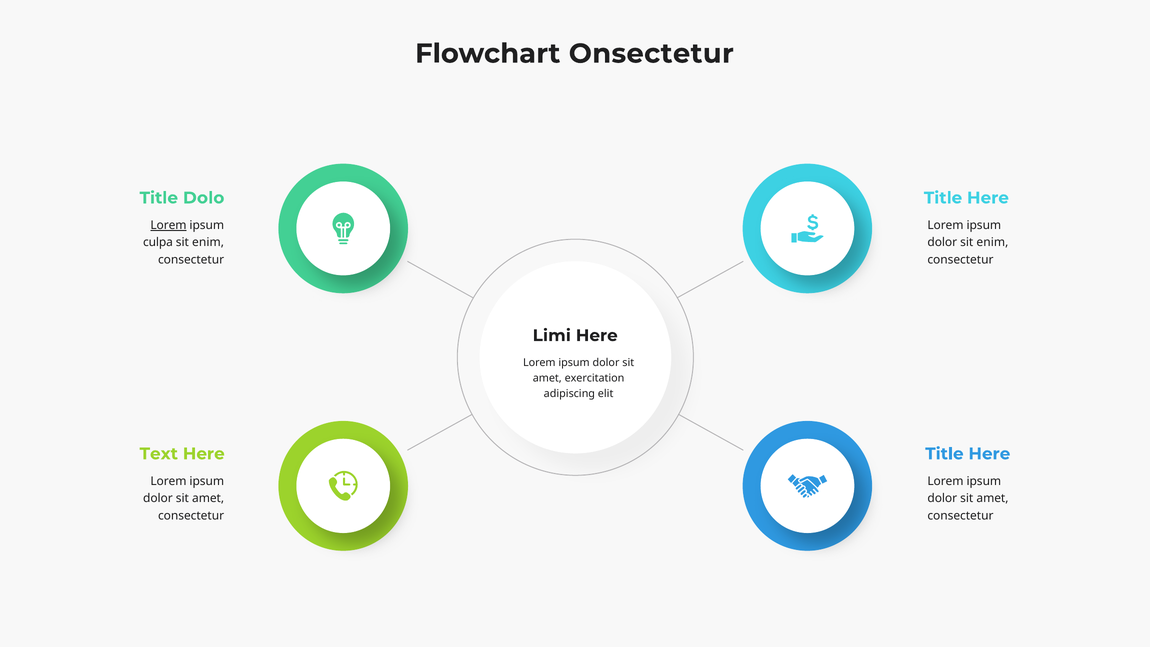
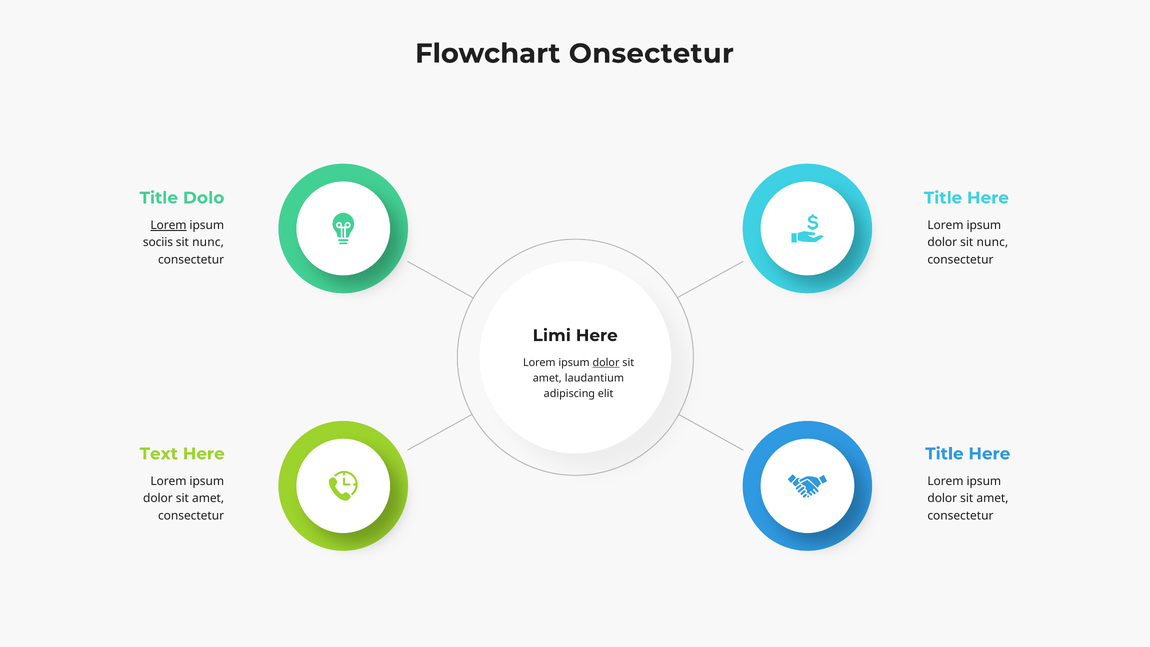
culpa: culpa -> sociis
enim at (208, 242): enim -> nunc
dolor sit enim: enim -> nunc
dolor at (606, 363) underline: none -> present
exercitation: exercitation -> laudantium
